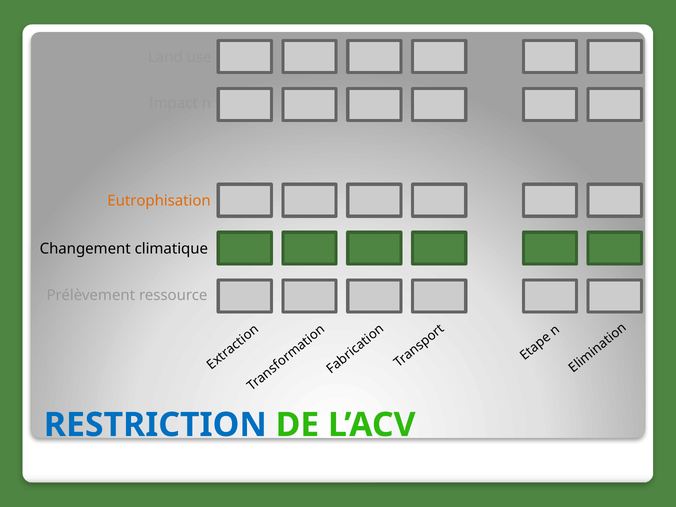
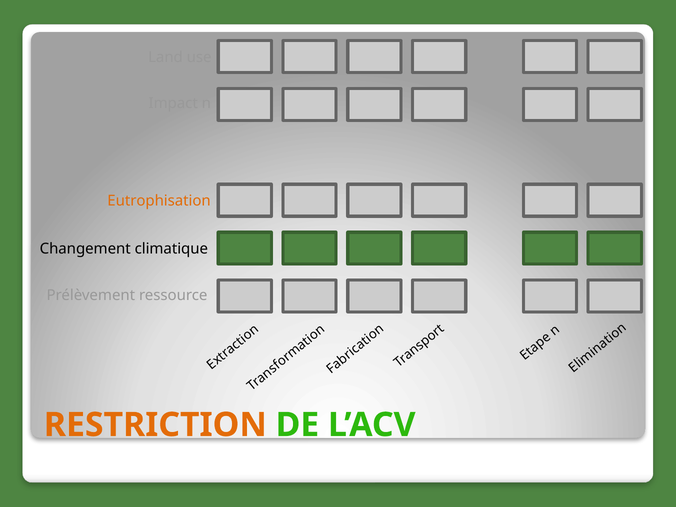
RESTRICTION colour: blue -> orange
